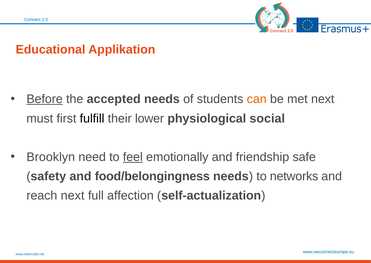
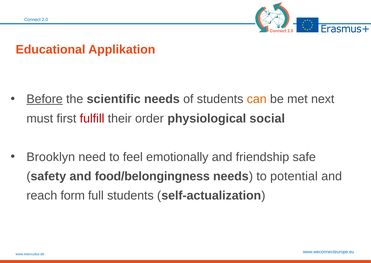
accepted: accepted -> scientific
fulfill colour: black -> red
lower: lower -> order
feel underline: present -> none
networks: networks -> potential
reach next: next -> form
full affection: affection -> students
